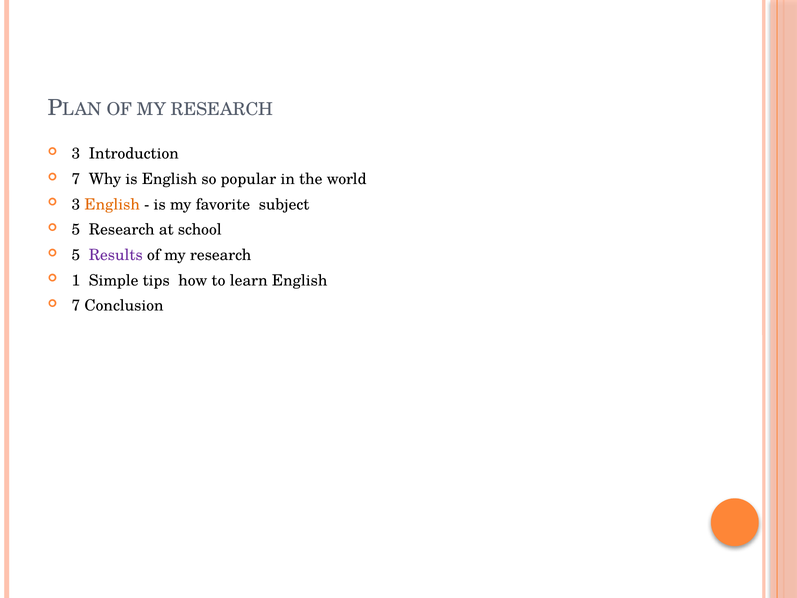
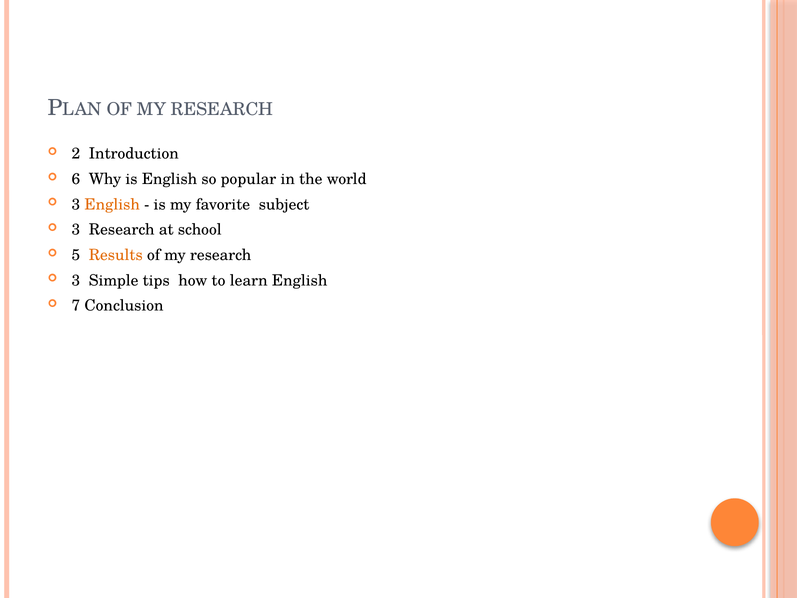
3 at (76, 154): 3 -> 2
7 at (76, 179): 7 -> 6
5 at (76, 230): 5 -> 3
Results colour: purple -> orange
1 at (76, 280): 1 -> 3
